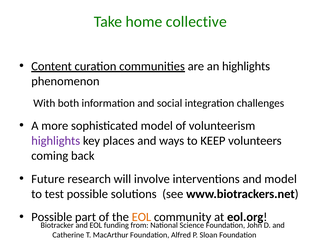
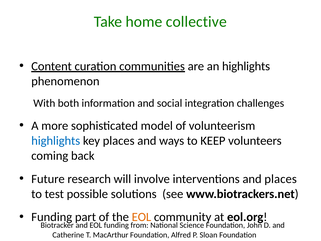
highlights at (56, 141) colour: purple -> blue
and model: model -> places
Possible at (52, 217): Possible -> Funding
